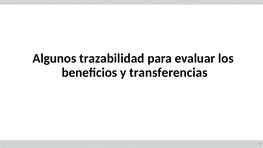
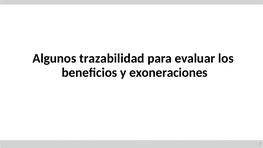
transferencias: transferencias -> exoneraciones
